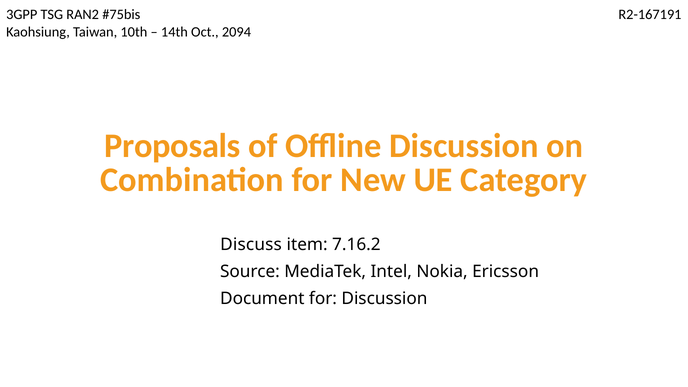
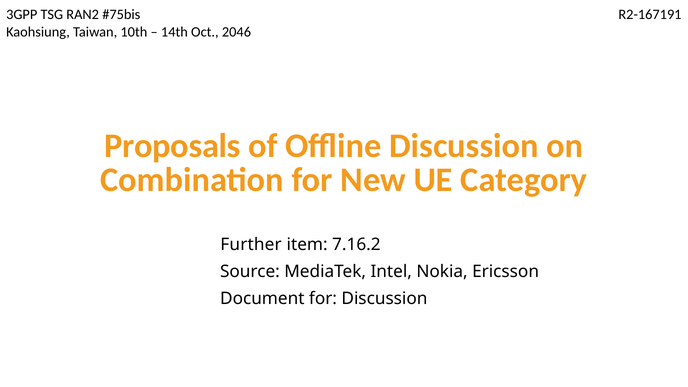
2094: 2094 -> 2046
Discuss: Discuss -> Further
